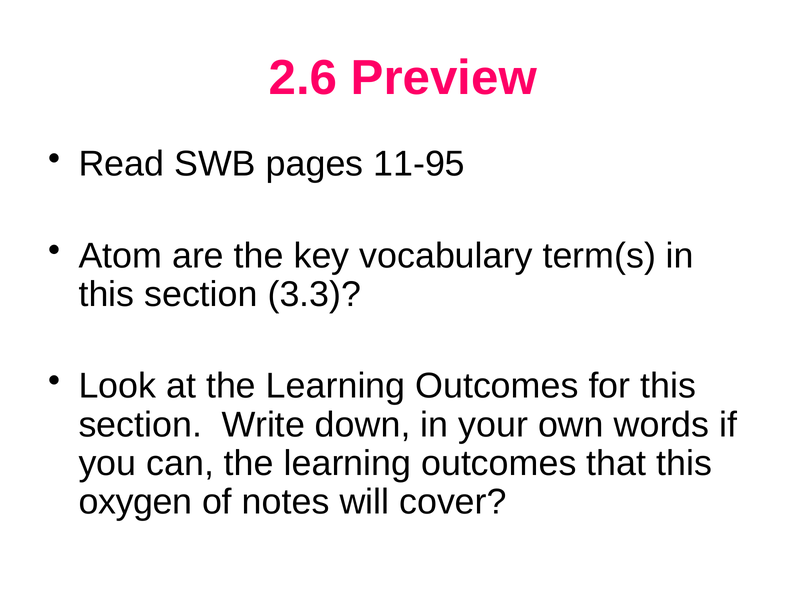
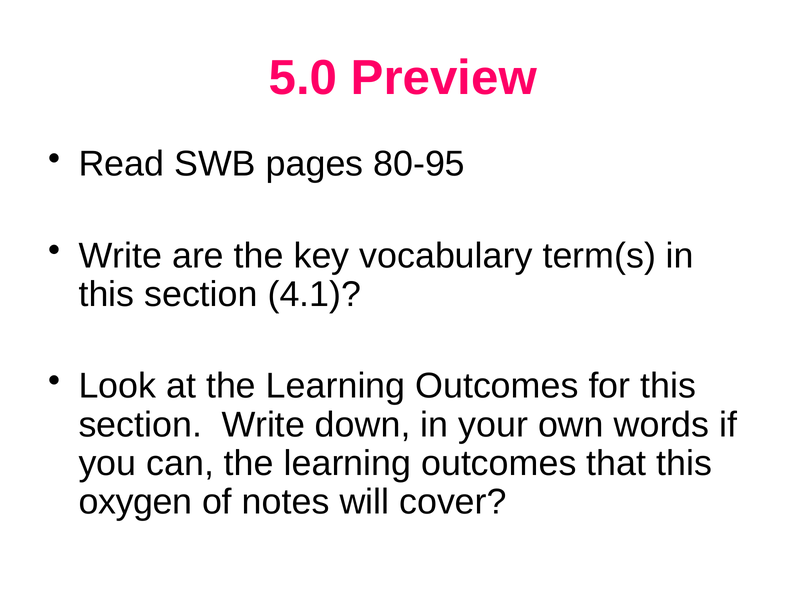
2.6: 2.6 -> 5.0
11-95: 11-95 -> 80-95
Atom at (120, 256): Atom -> Write
3.3: 3.3 -> 4.1
